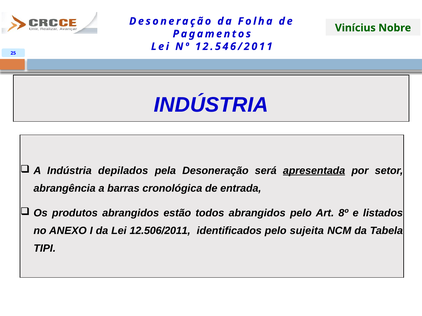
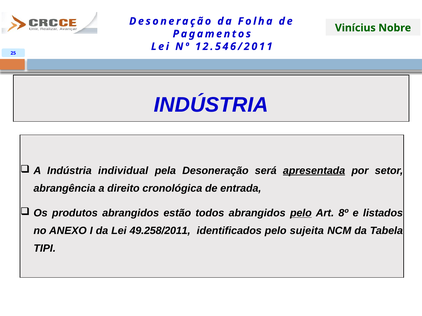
depilados: depilados -> individual
barras: barras -> direito
pelo at (301, 213) underline: none -> present
12.506/2011: 12.506/2011 -> 49.258/2011
